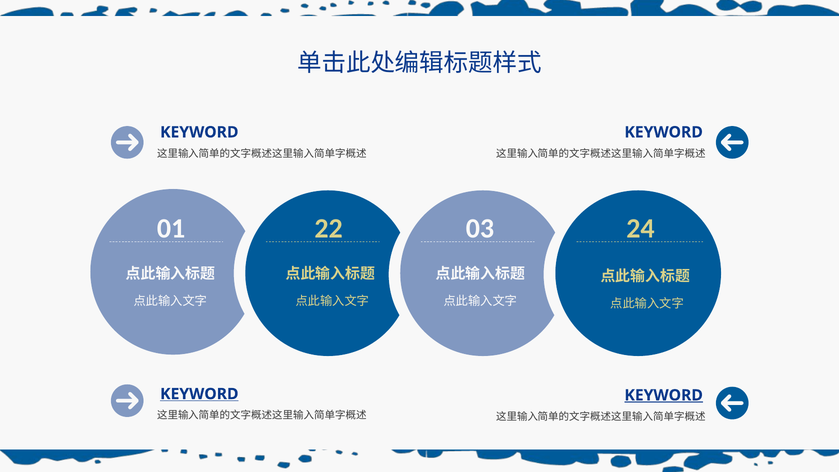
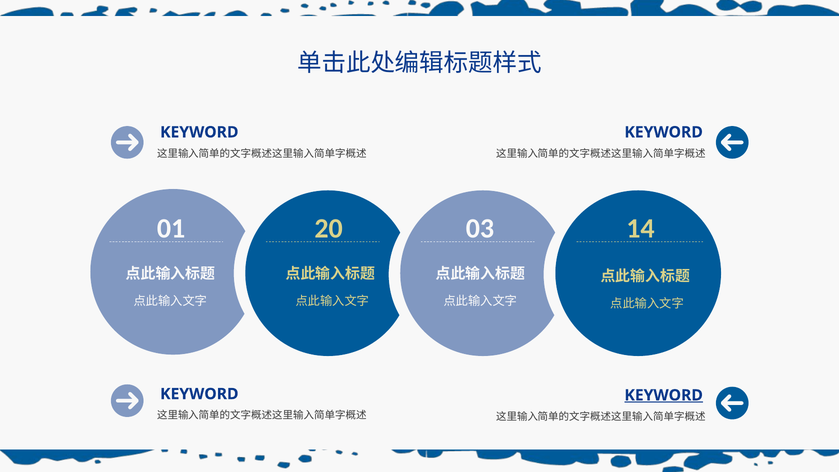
22: 22 -> 20
24: 24 -> 14
KEYWORD at (199, 394) underline: present -> none
